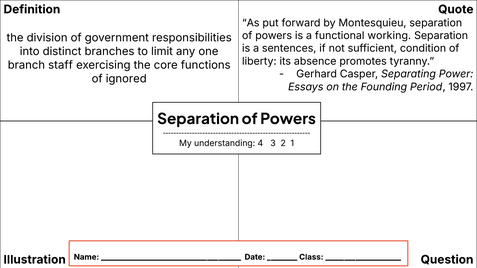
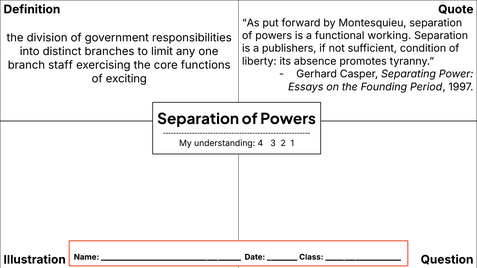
sentences: sentences -> publishers
ignored: ignored -> exciting
